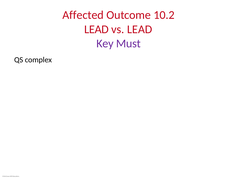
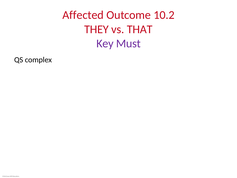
LEAD at (97, 29): LEAD -> THEY
vs LEAD: LEAD -> THAT
